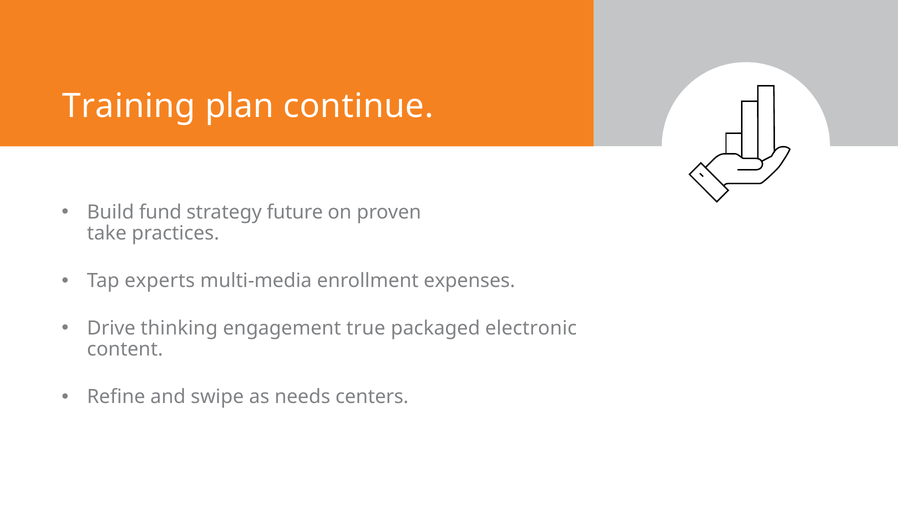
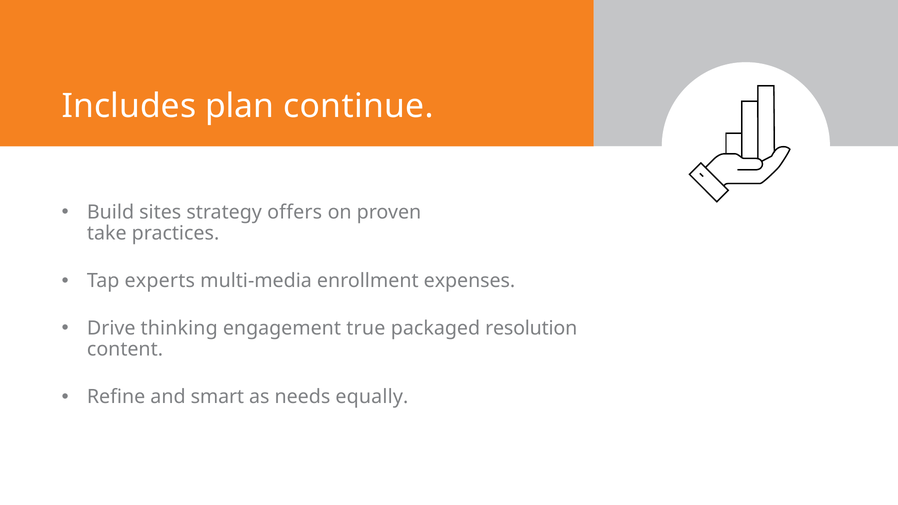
Training: Training -> Includes
fund: fund -> sites
future: future -> offers
electronic: electronic -> resolution
swipe: swipe -> smart
centers: centers -> equally
